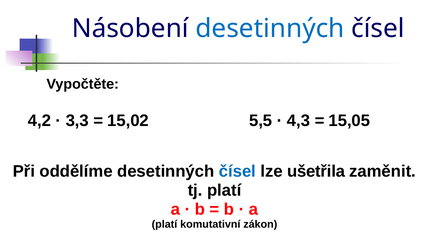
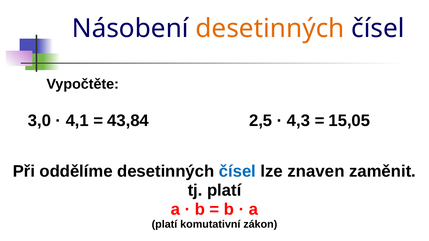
desetinných at (270, 29) colour: blue -> orange
4,2: 4,2 -> 3,0
3,3: 3,3 -> 4,1
15,02: 15,02 -> 43,84
5,5: 5,5 -> 2,5
ušetřila: ušetřila -> znaven
